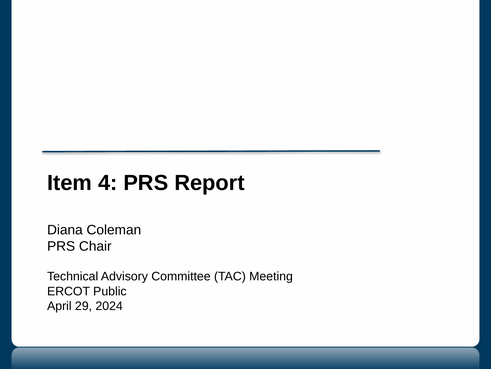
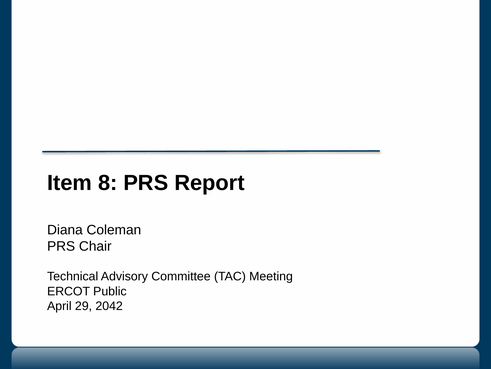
4: 4 -> 8
2024: 2024 -> 2042
